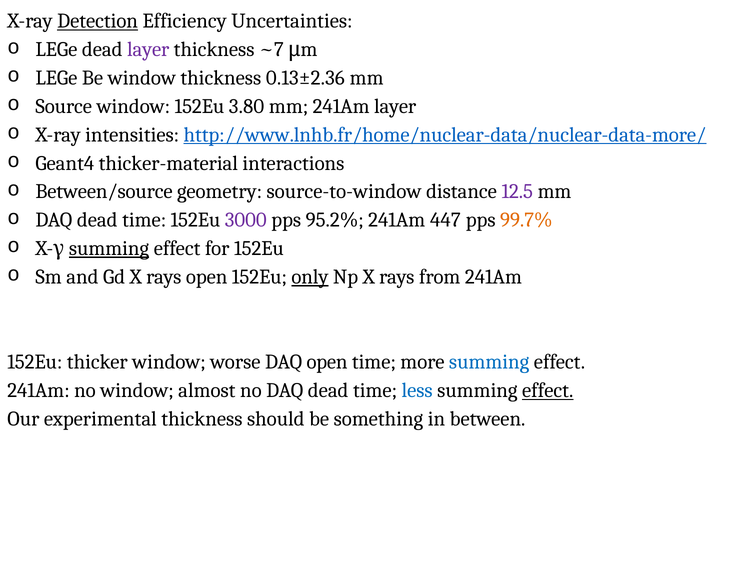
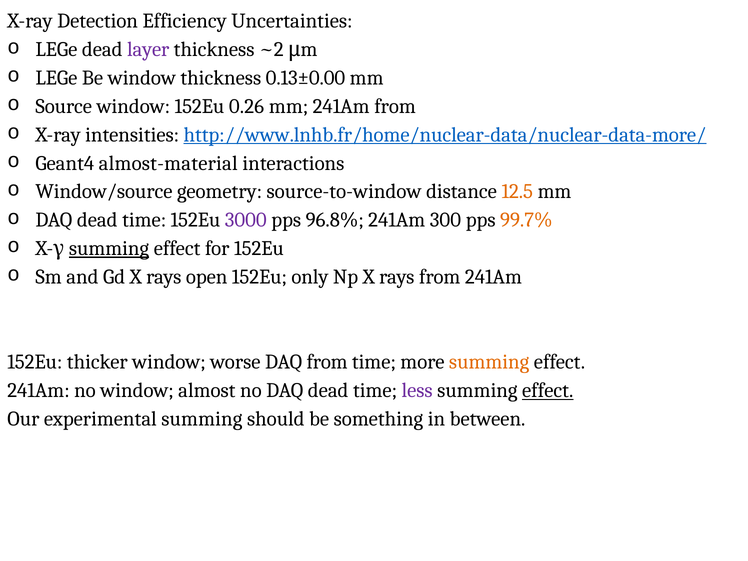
Detection underline: present -> none
~7: ~7 -> ~2
0.13±2.36: 0.13±2.36 -> 0.13±0.00
3.80: 3.80 -> 0.26
241Am layer: layer -> from
thicker-material: thicker-material -> almost-material
Between/source: Between/source -> Window/source
12.5 colour: purple -> orange
95.2%: 95.2% -> 96.8%
447: 447 -> 300
only underline: present -> none
DAQ open: open -> from
summing at (489, 362) colour: blue -> orange
less colour: blue -> purple
experimental thickness: thickness -> summing
